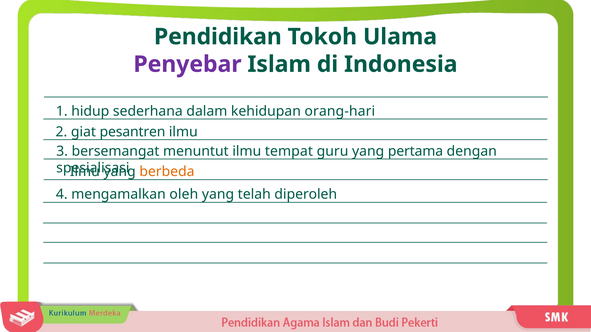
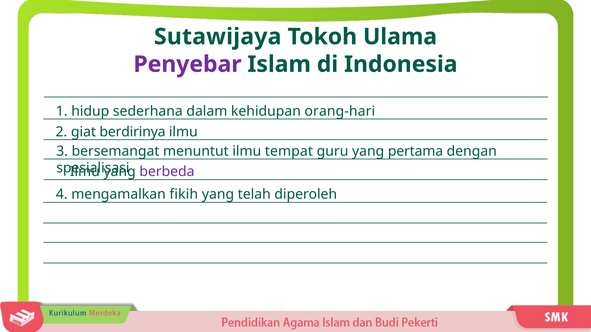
Pendidikan: Pendidikan -> Sutawijaya
pesantren: pesantren -> berdirinya
berbeda colour: orange -> purple
oleh: oleh -> fikih
